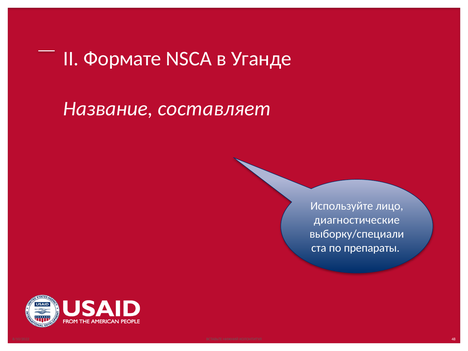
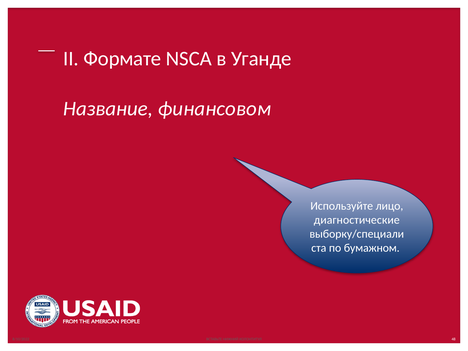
составляет: составляет -> финансовом
препараты: препараты -> бумажном
